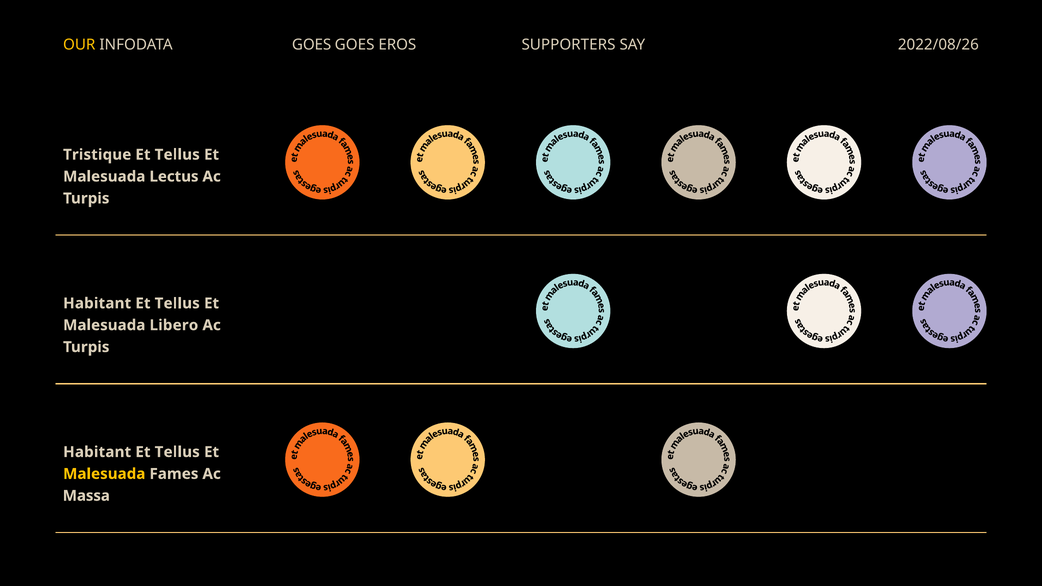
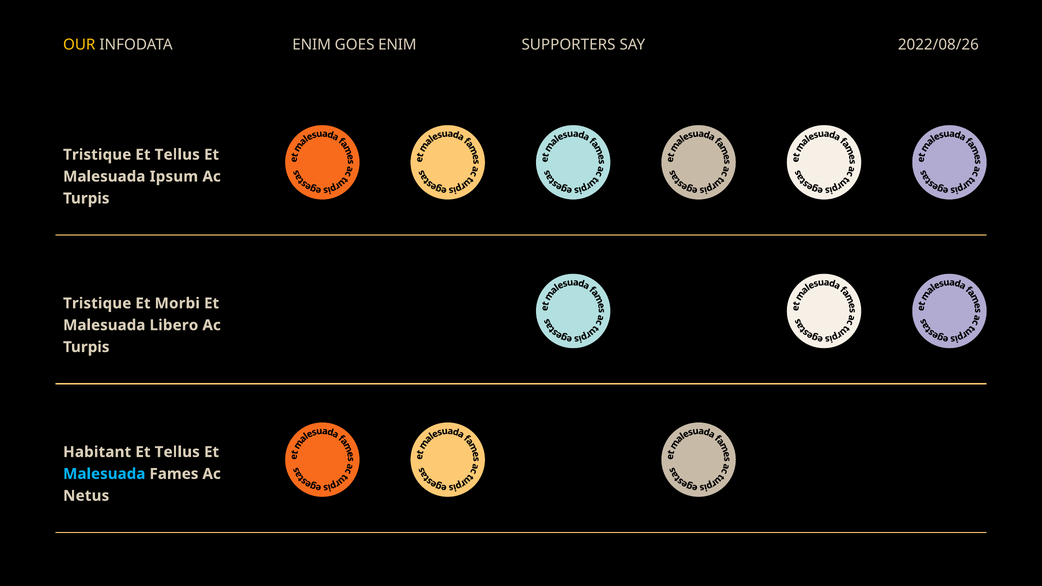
GOES at (312, 45): GOES -> ENIM
GOES EROS: EROS -> ENIM
Lectus: Lectus -> Ipsum
Habitant at (97, 303): Habitant -> Tristique
Tellus at (177, 303): Tellus -> Morbi
Malesuada at (104, 474) colour: yellow -> light blue
Massa: Massa -> Netus
